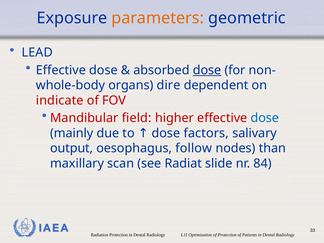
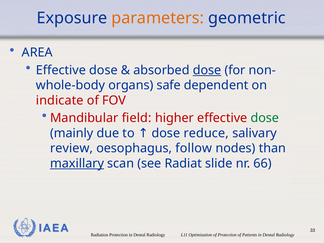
LEAD: LEAD -> AREA
dire: dire -> safe
dose at (265, 118) colour: blue -> green
factors: factors -> reduce
output: output -> review
maxillary underline: none -> present
84: 84 -> 66
